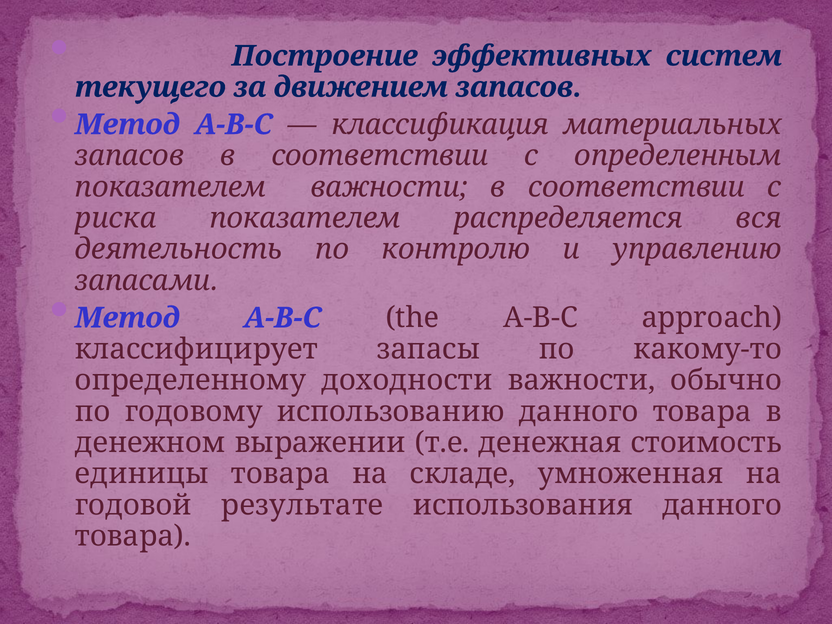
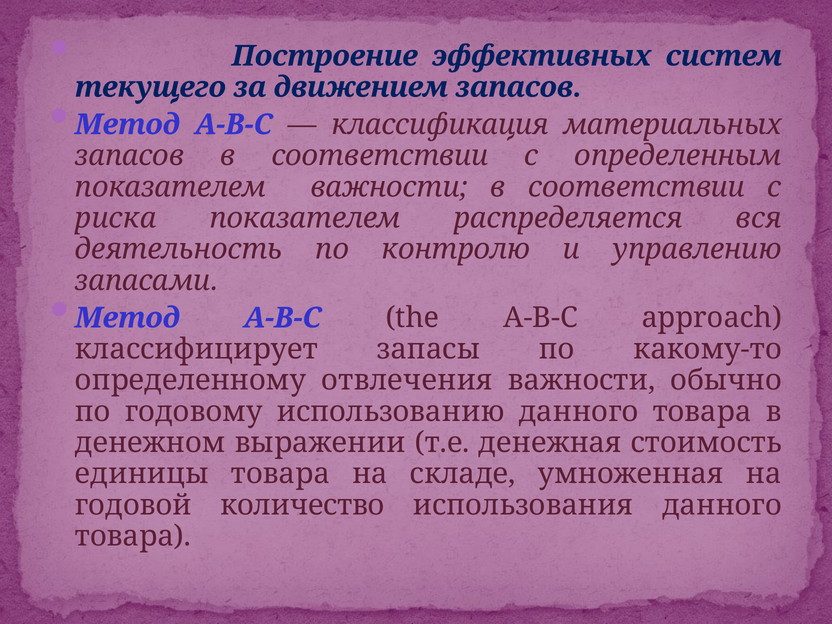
доходности: доходности -> отвлечения
результате: результате -> количество
